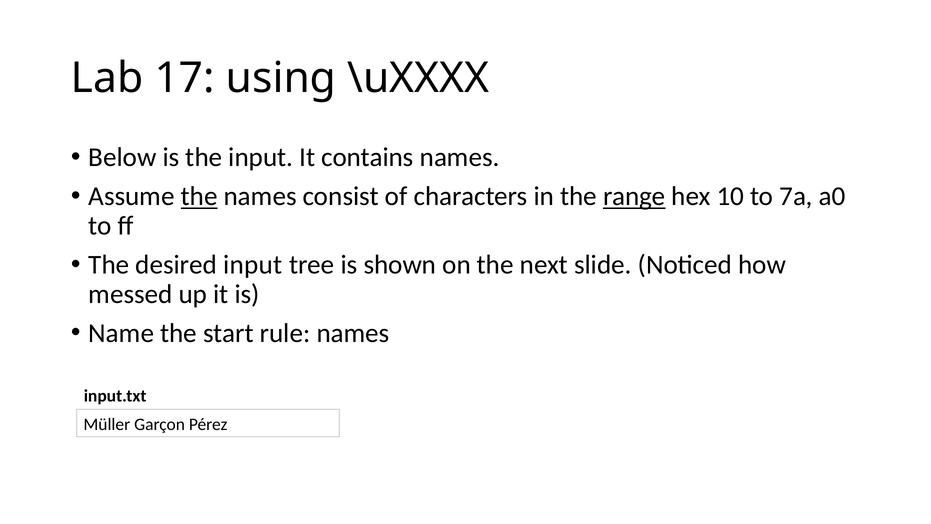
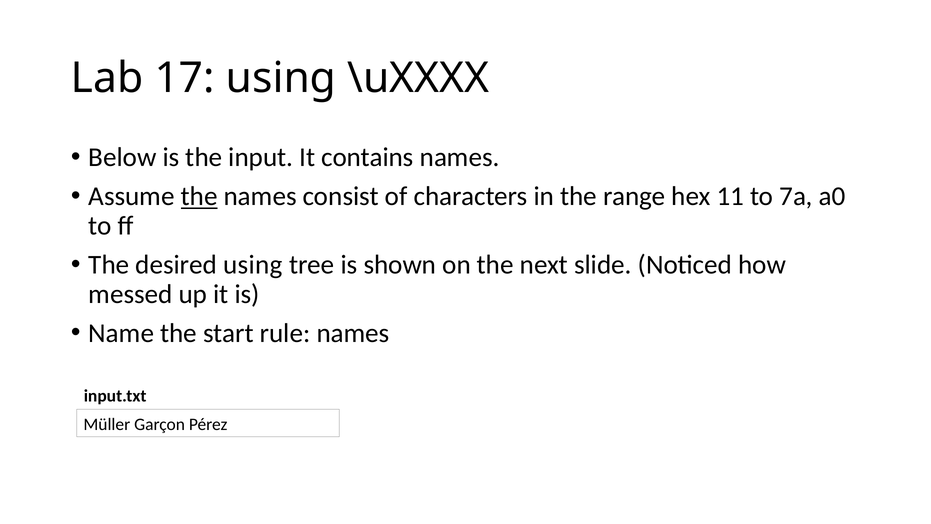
range underline: present -> none
10: 10 -> 11
desired input: input -> using
